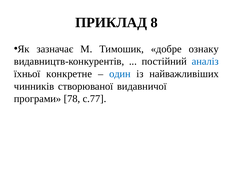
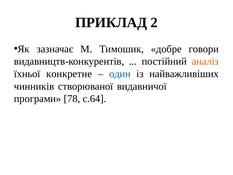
8: 8 -> 2
ознаку: ознаку -> говори
аналіз colour: blue -> orange
с.77: с.77 -> с.64
